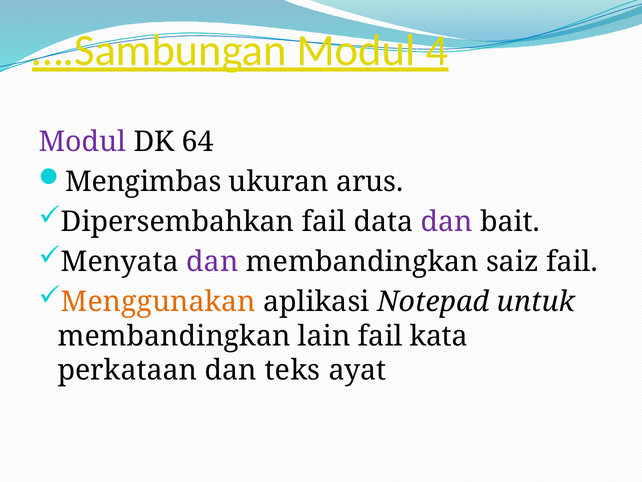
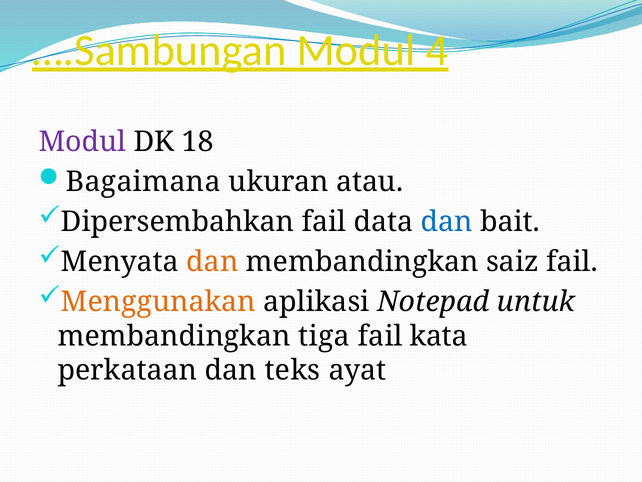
64: 64 -> 18
Mengimbas: Mengimbas -> Bagaimana
arus: arus -> atau
dan at (447, 222) colour: purple -> blue
dan at (212, 262) colour: purple -> orange
lain: lain -> tiga
